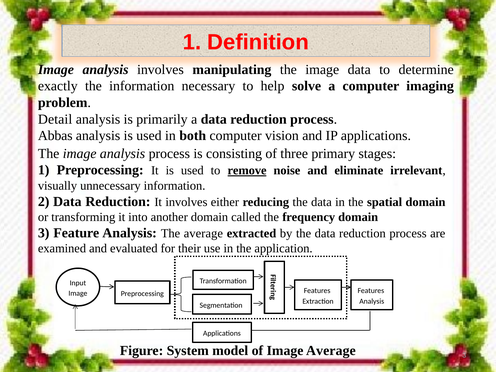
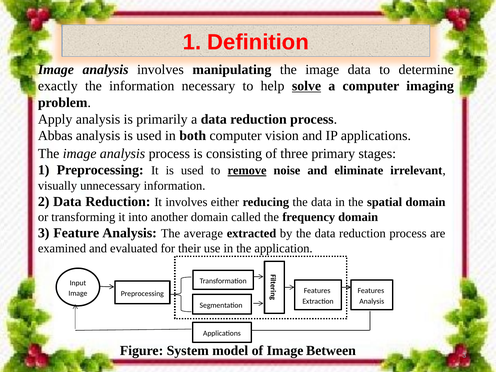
solve underline: none -> present
Detail: Detail -> Apply
Image Average: Average -> Between
